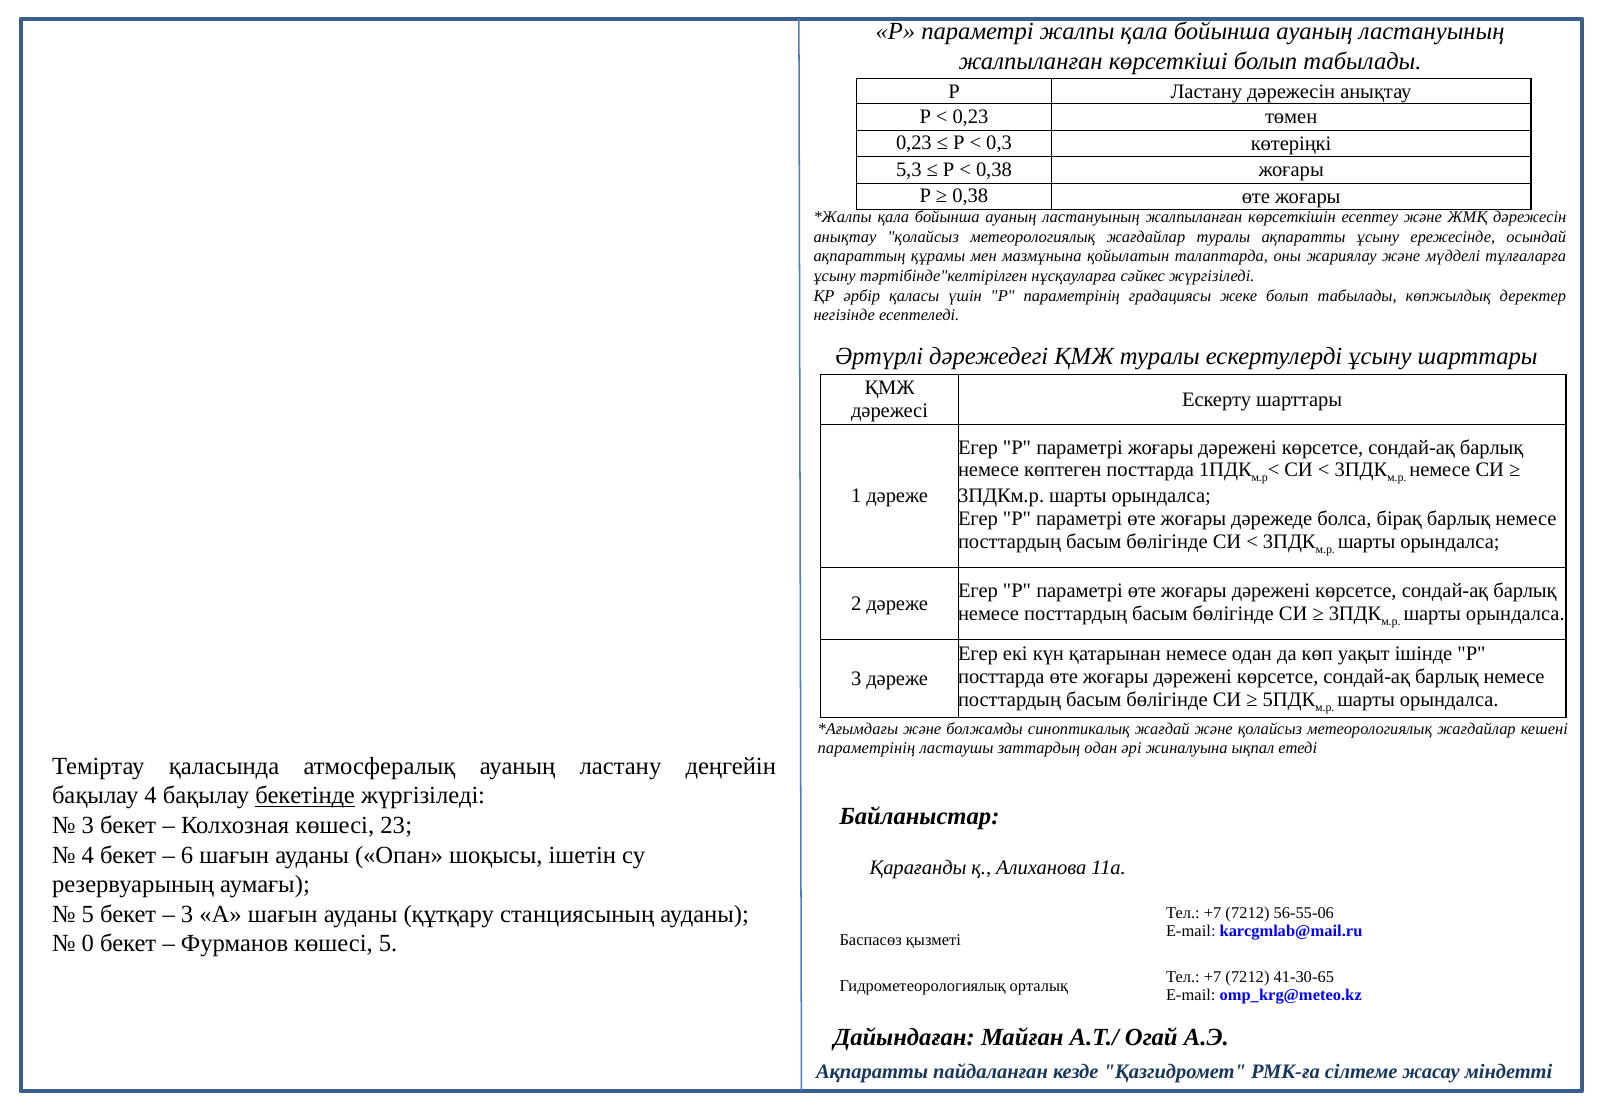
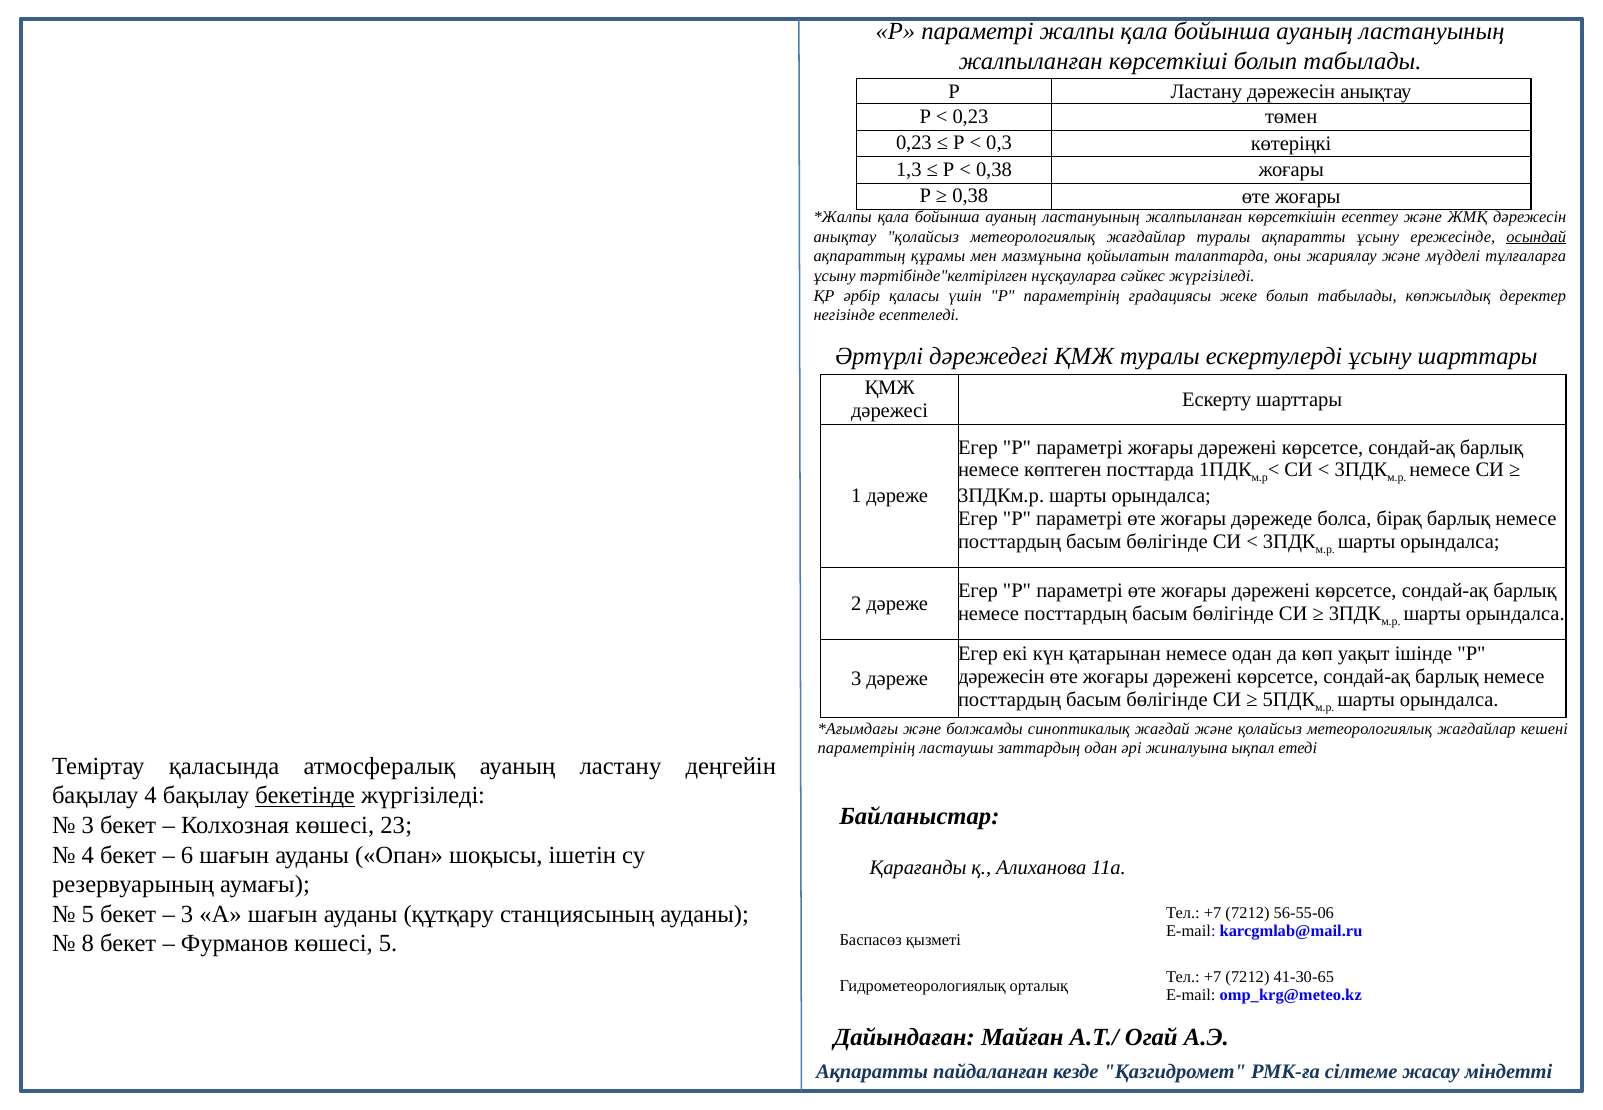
5,3: 5,3 -> 1,3
осындай underline: none -> present
посттарда at (1001, 677): посттарда -> дәрежесін
0: 0 -> 8
